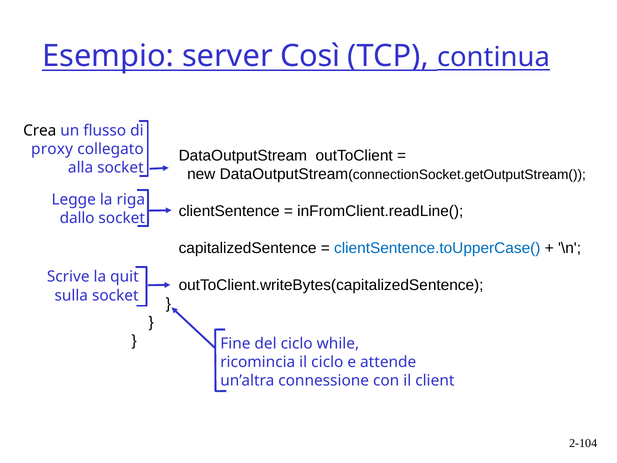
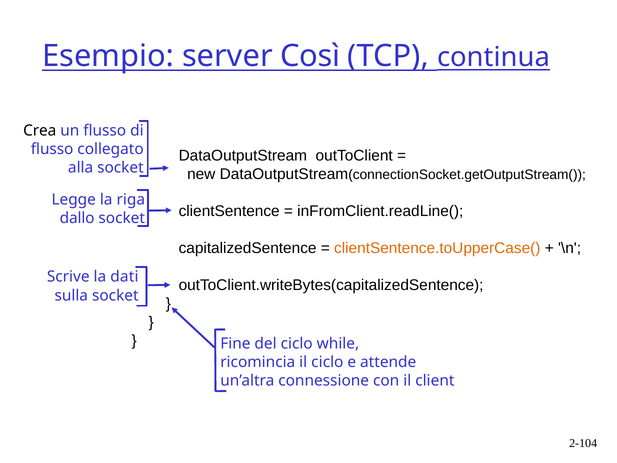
proxy at (52, 149): proxy -> flusso
clientSentence.toUpperCase( colour: blue -> orange
quit: quit -> dati
